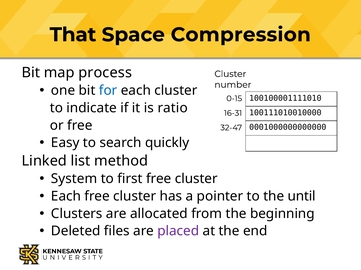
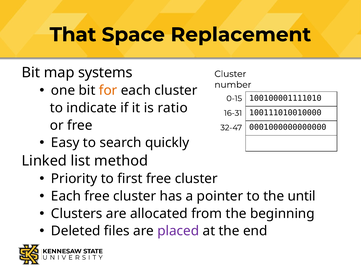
Compression: Compression -> Replacement
process: process -> systems
for colour: blue -> orange
System: System -> Priority
